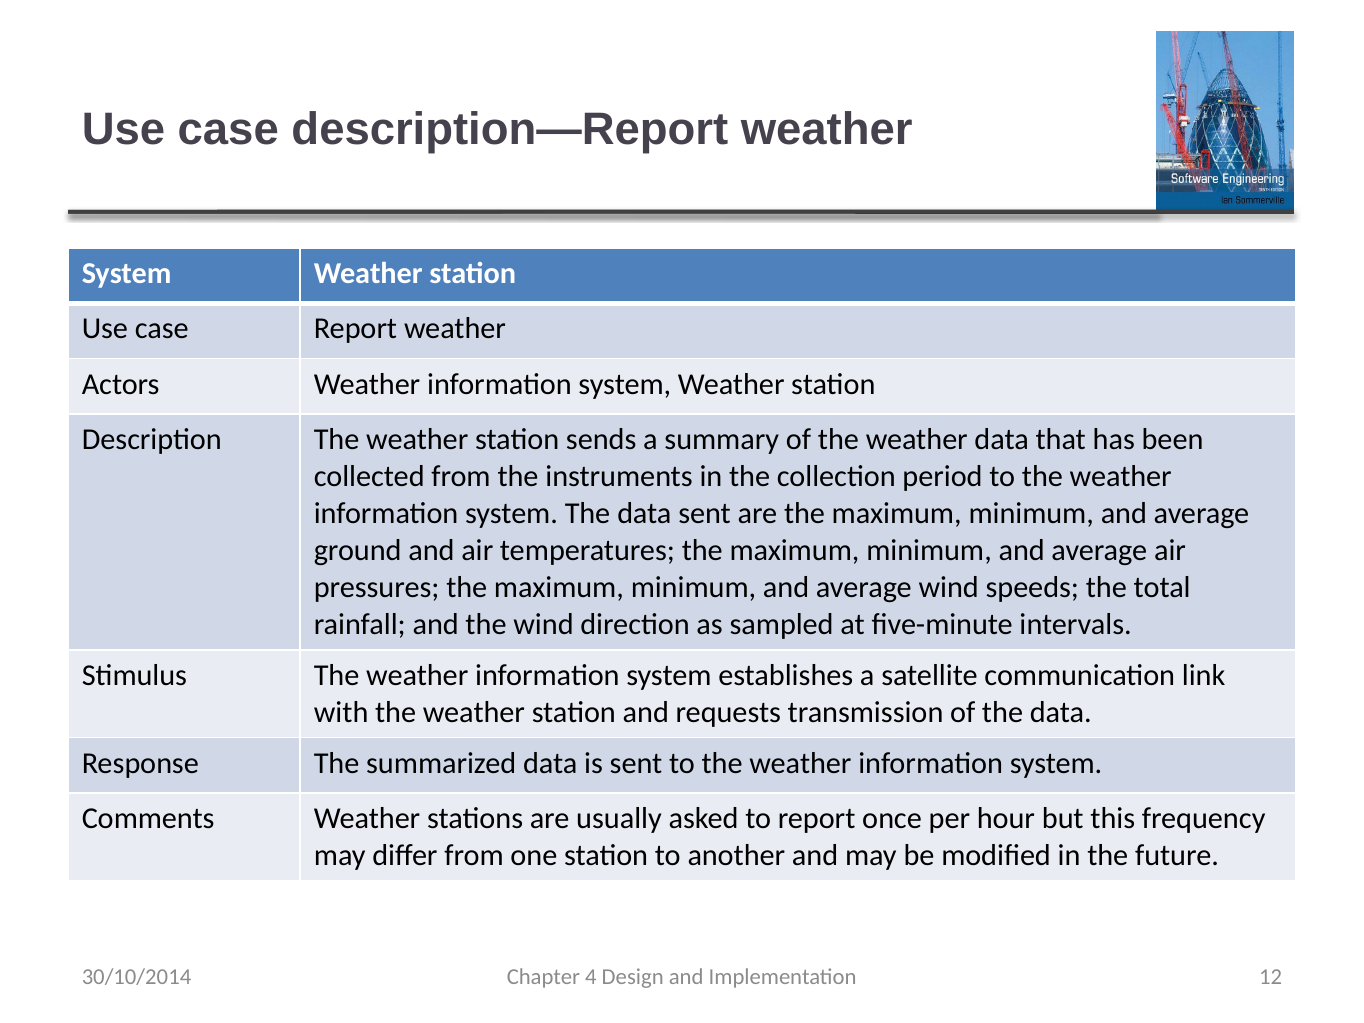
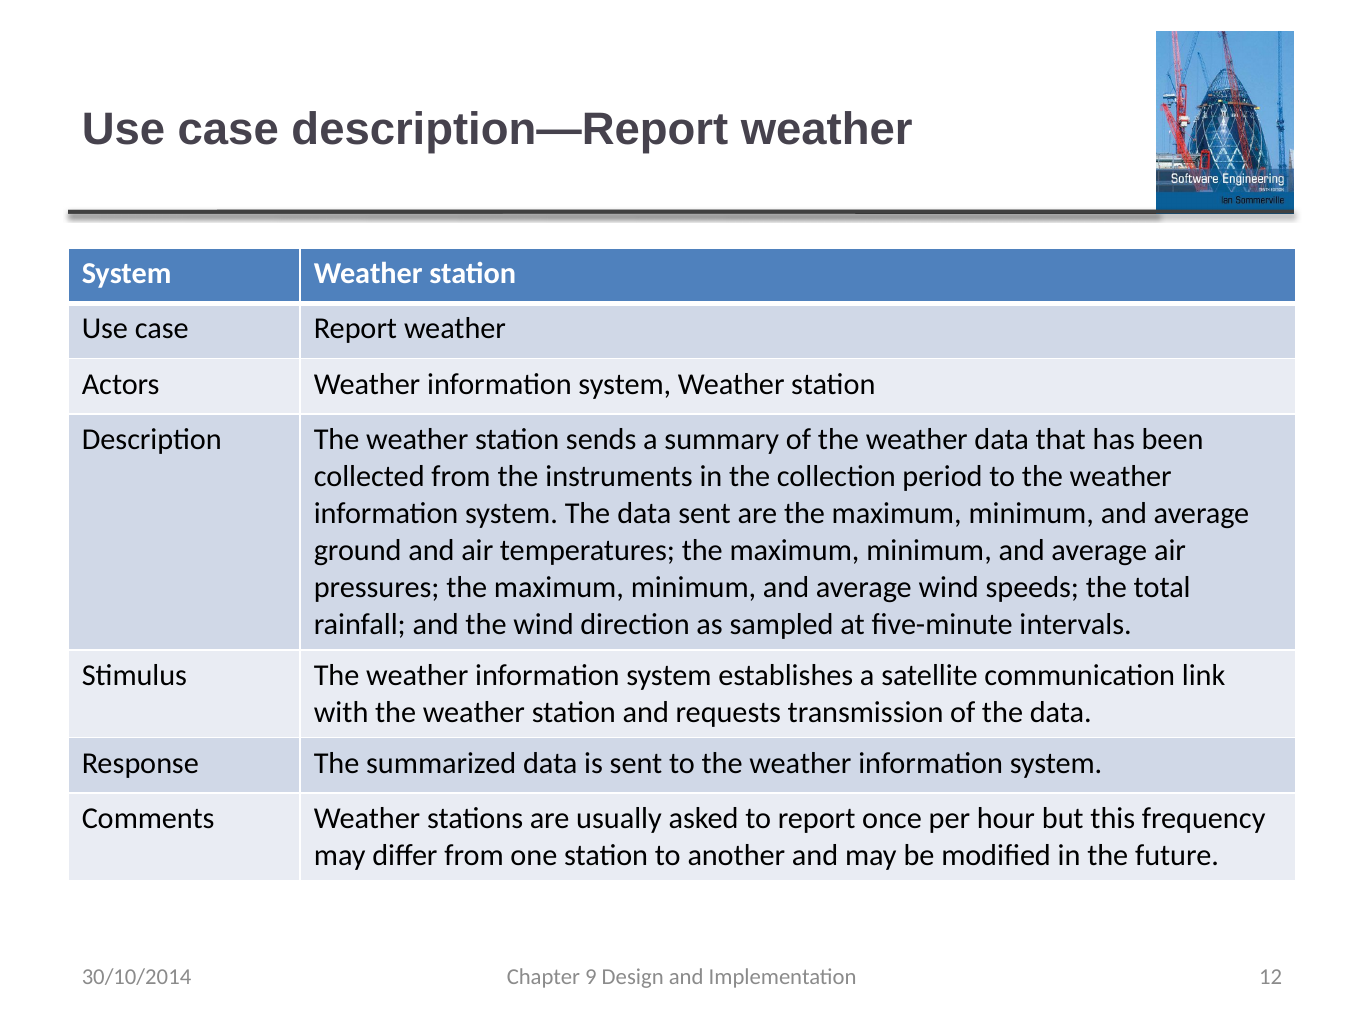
4: 4 -> 9
